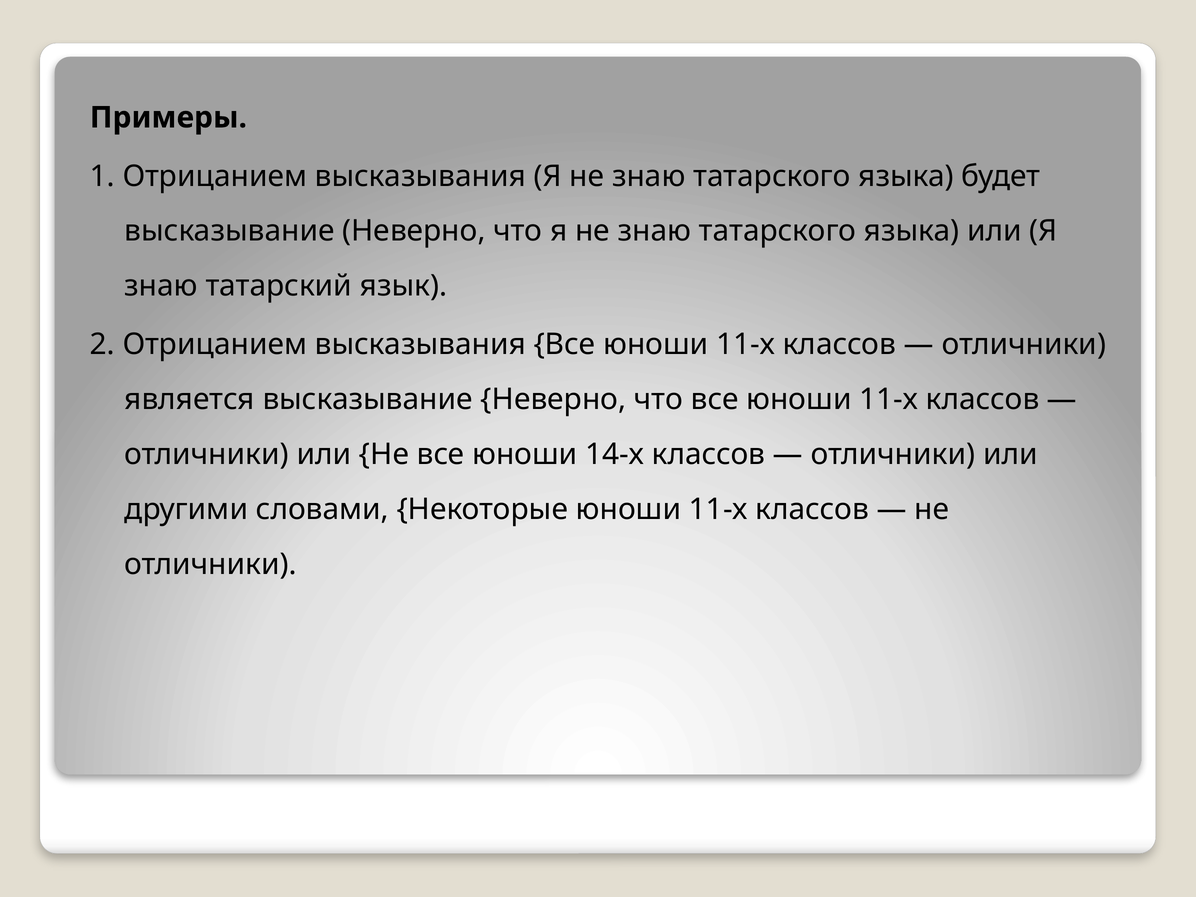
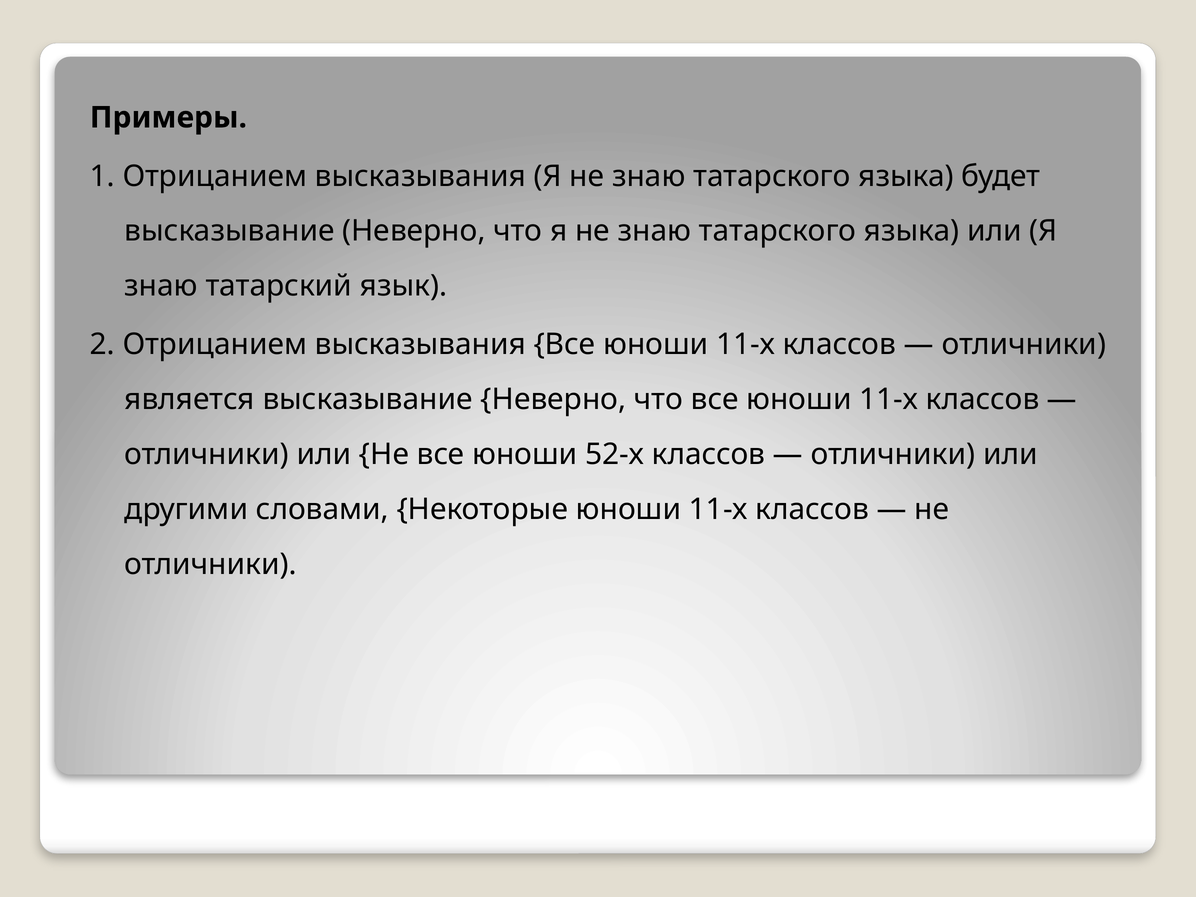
14-х: 14-х -> 52-х
